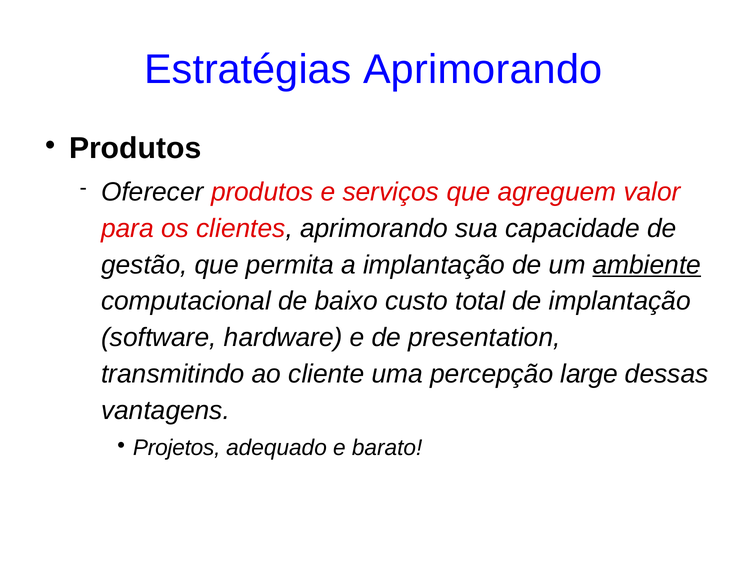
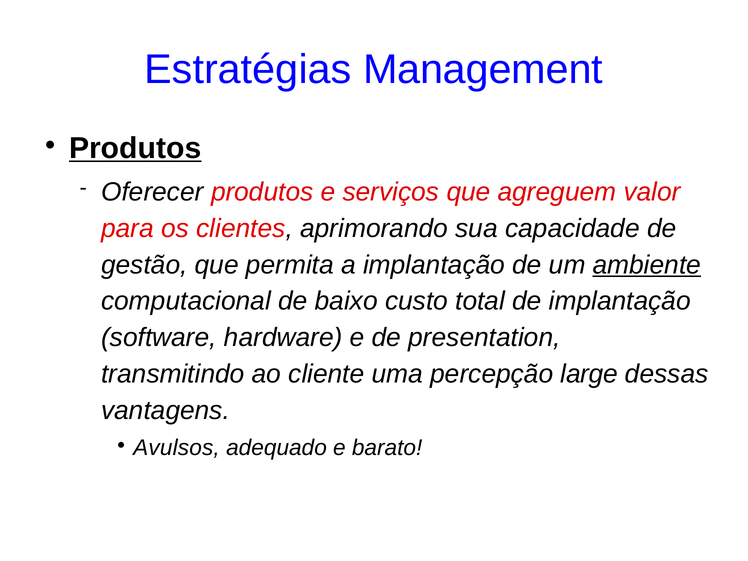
Estratégias Aprimorando: Aprimorando -> Management
Produtos at (135, 148) underline: none -> present
Projetos: Projetos -> Avulsos
